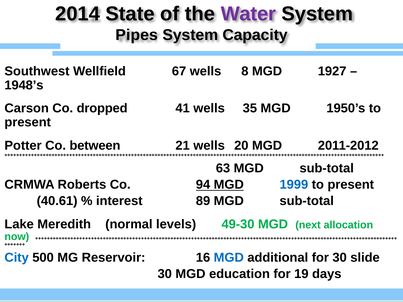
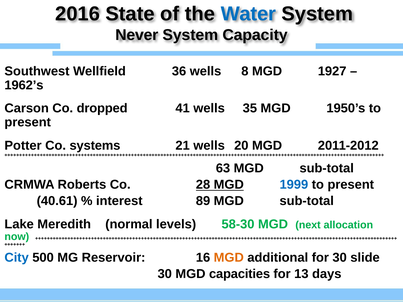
2014: 2014 -> 2016
Water colour: purple -> blue
Pipes: Pipes -> Never
67: 67 -> 36
1948’s: 1948’s -> 1962’s
between: between -> systems
94: 94 -> 28
49-30: 49-30 -> 58-30
MGD at (229, 258) colour: blue -> orange
education: education -> capacities
19: 19 -> 13
